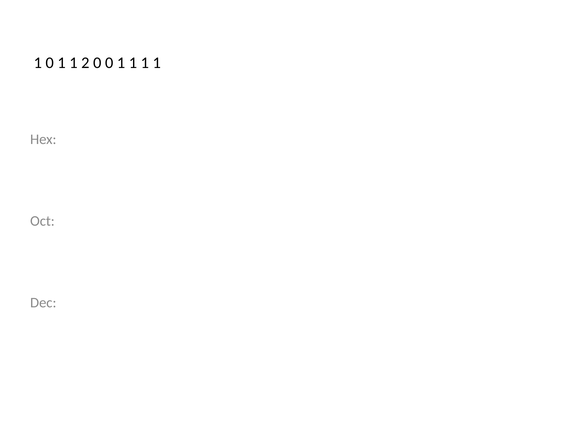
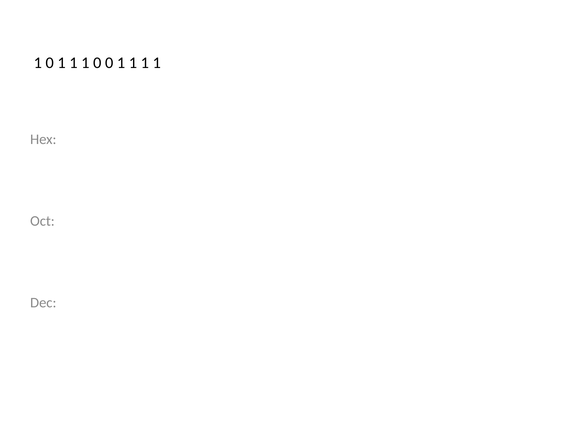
2 at (85, 63): 2 -> 1
